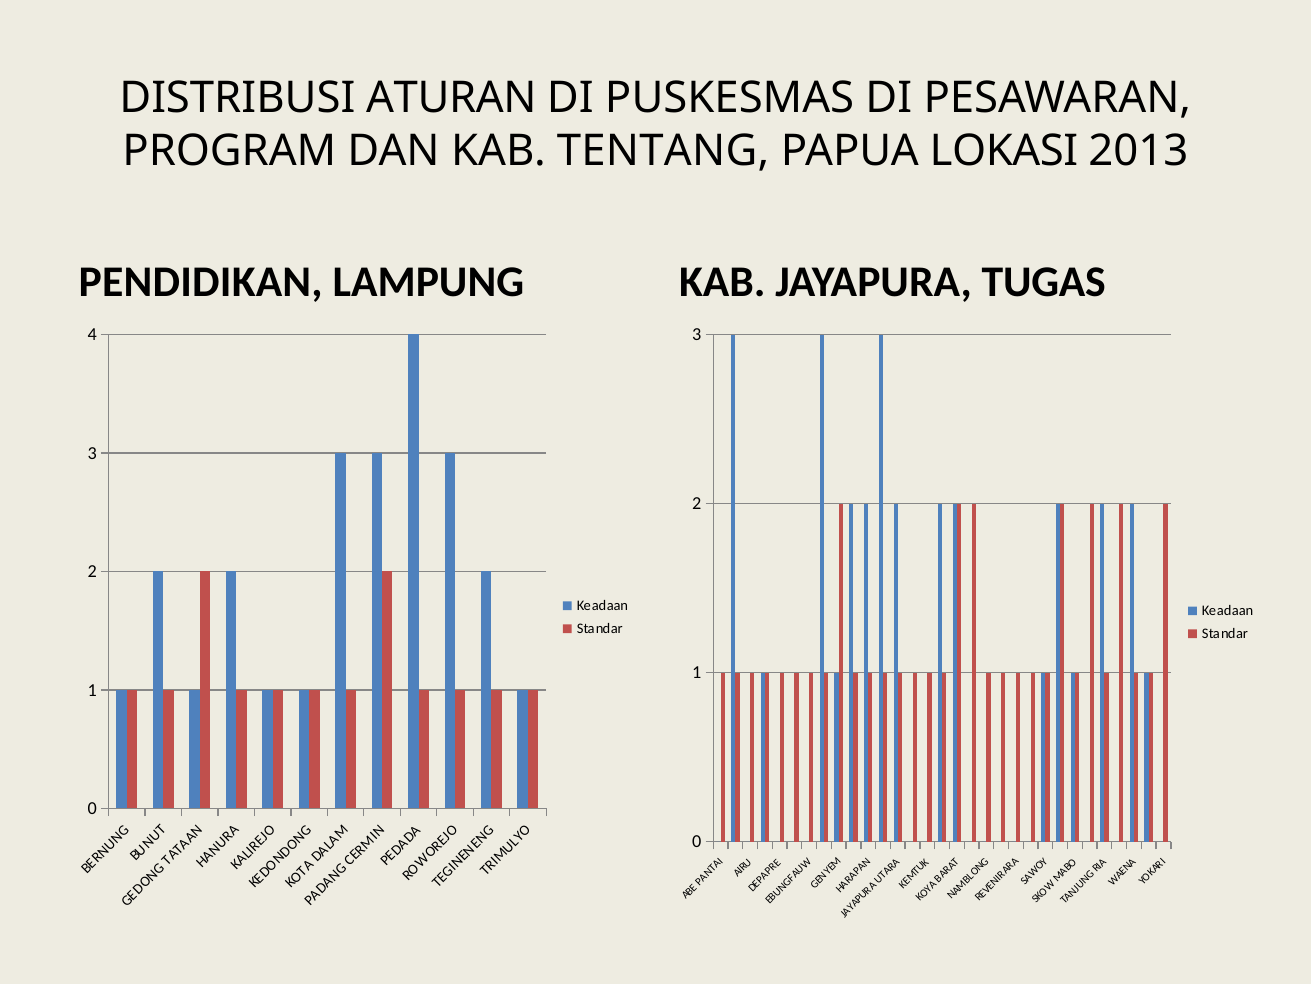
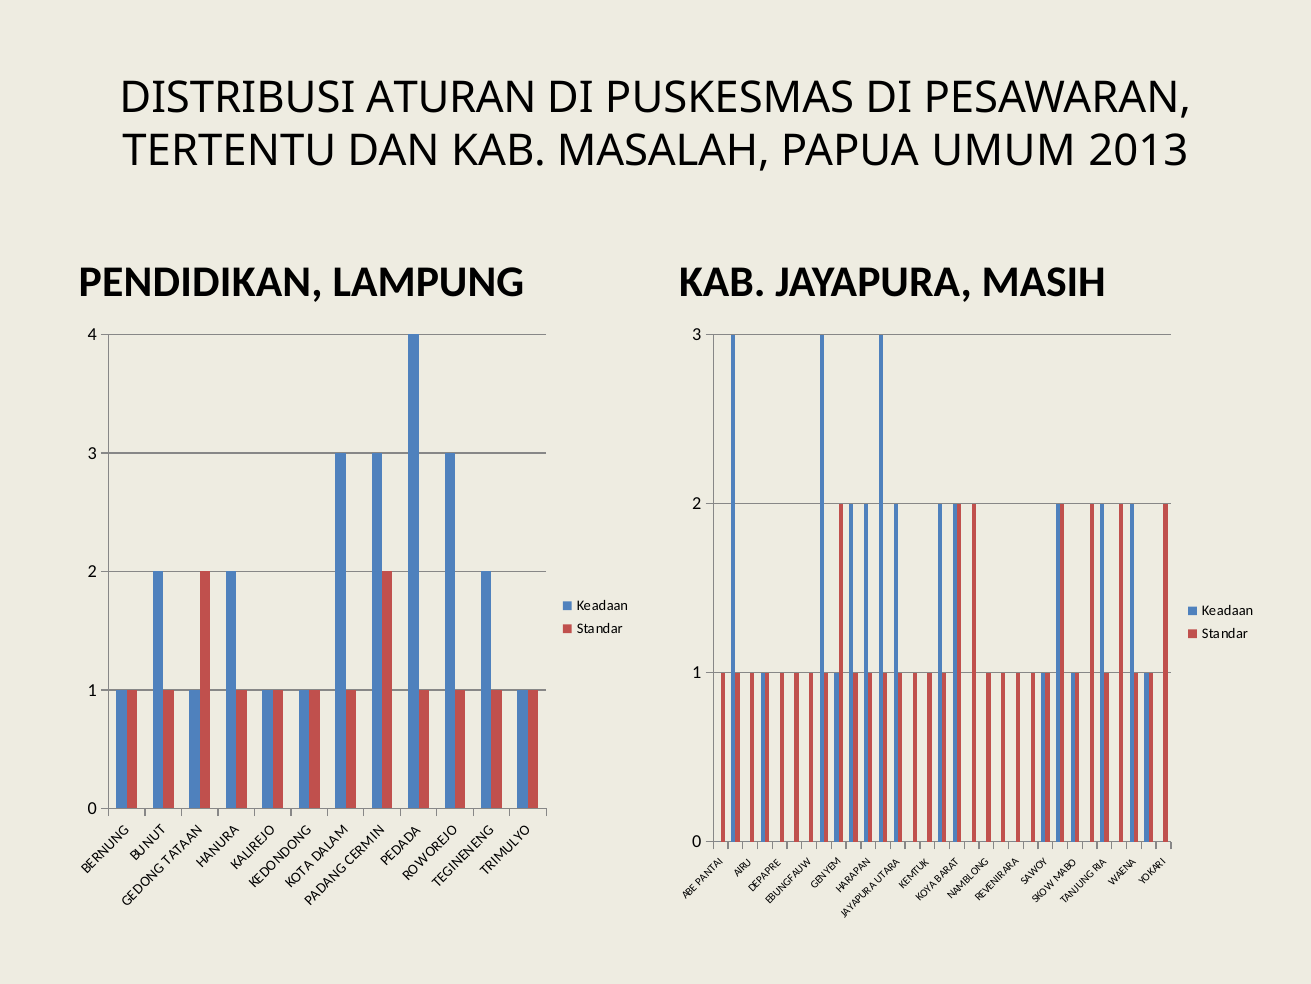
PROGRAM: PROGRAM -> TERTENTU
TENTANG: TENTANG -> MASALAH
LOKASI: LOKASI -> UMUM
TUGAS: TUGAS -> MASIH
